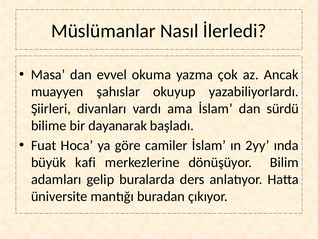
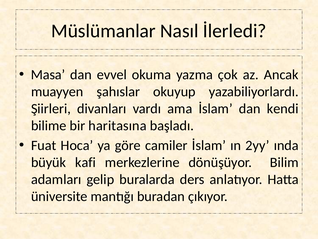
sürdü: sürdü -> kendi
dayanarak: dayanarak -> haritasına
